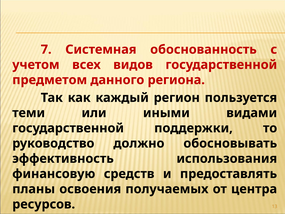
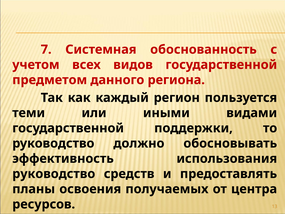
финансовую at (54, 174): финансовую -> руководство
